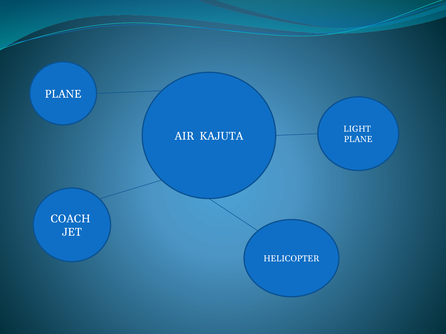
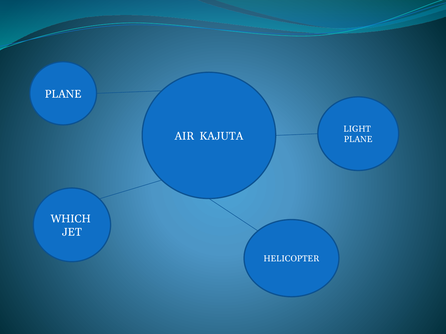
COACH: COACH -> WHICH
